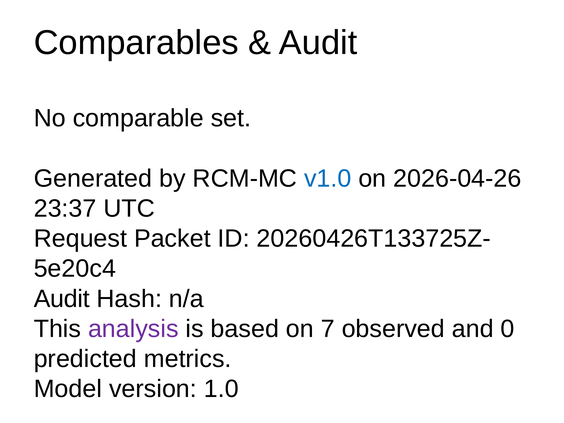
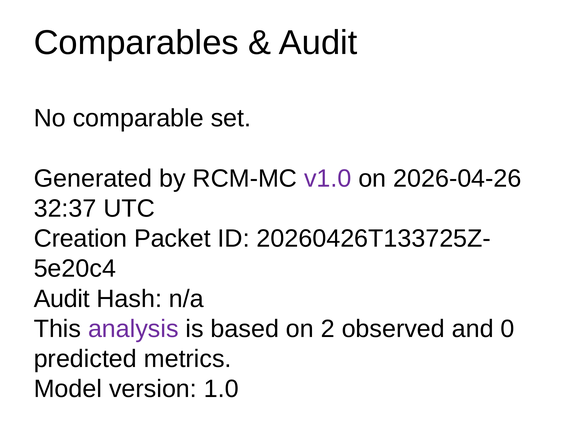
v1.0 colour: blue -> purple
23:37: 23:37 -> 32:37
Request: Request -> Creation
7: 7 -> 2
